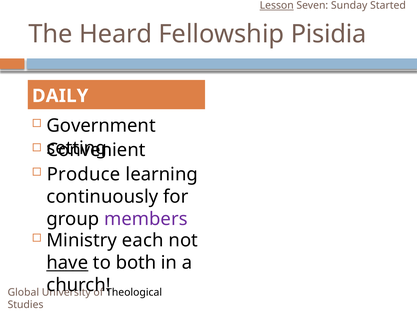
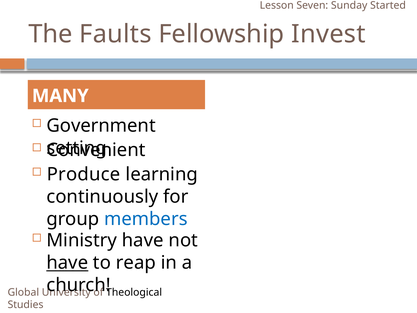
Lesson underline: present -> none
Heard: Heard -> Faults
Pisidia: Pisidia -> Invest
DAILY: DAILY -> MANY
members colour: purple -> blue
Ministry each: each -> have
both: both -> reap
